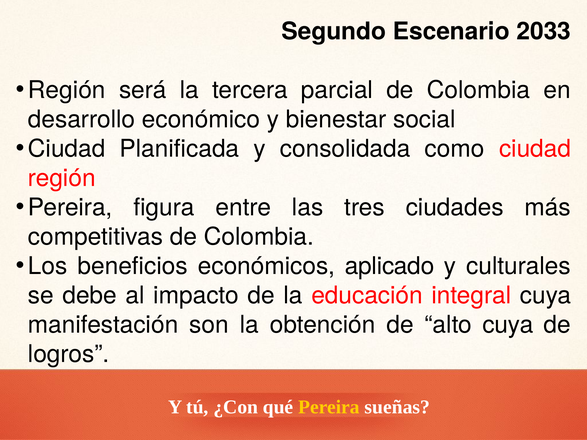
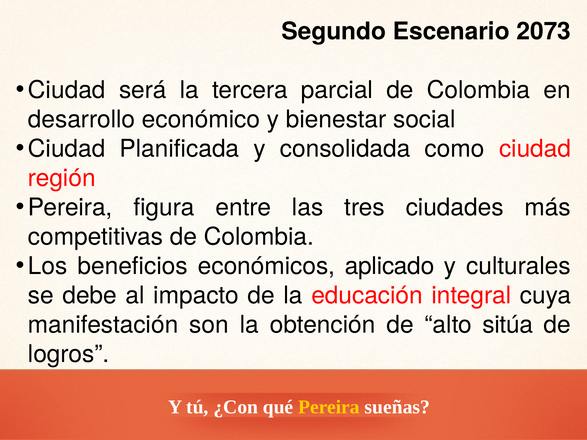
2033: 2033 -> 2073
Región at (67, 90): Región -> Ciudad
alto cuya: cuya -> sitúa
